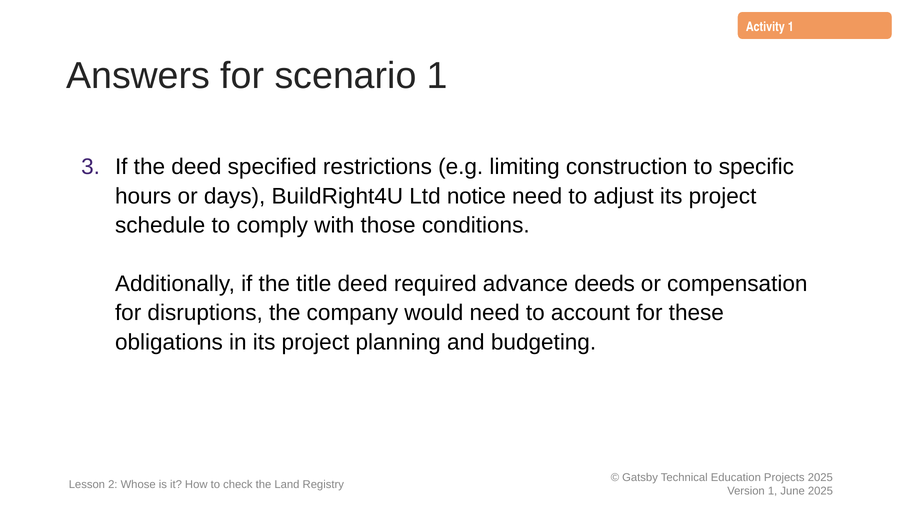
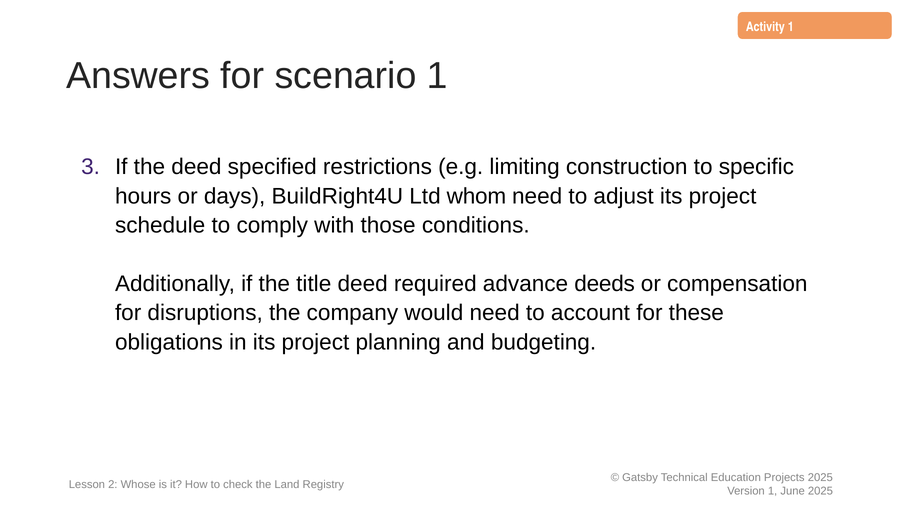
notice: notice -> whom
